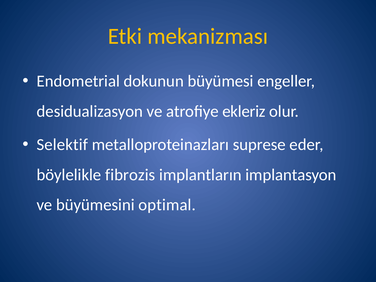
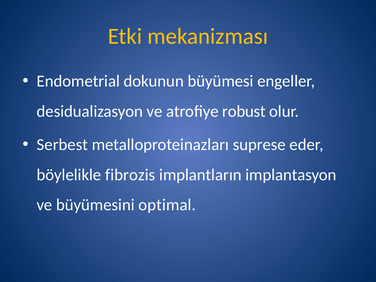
ekleriz: ekleriz -> robust
Selektif: Selektif -> Serbest
